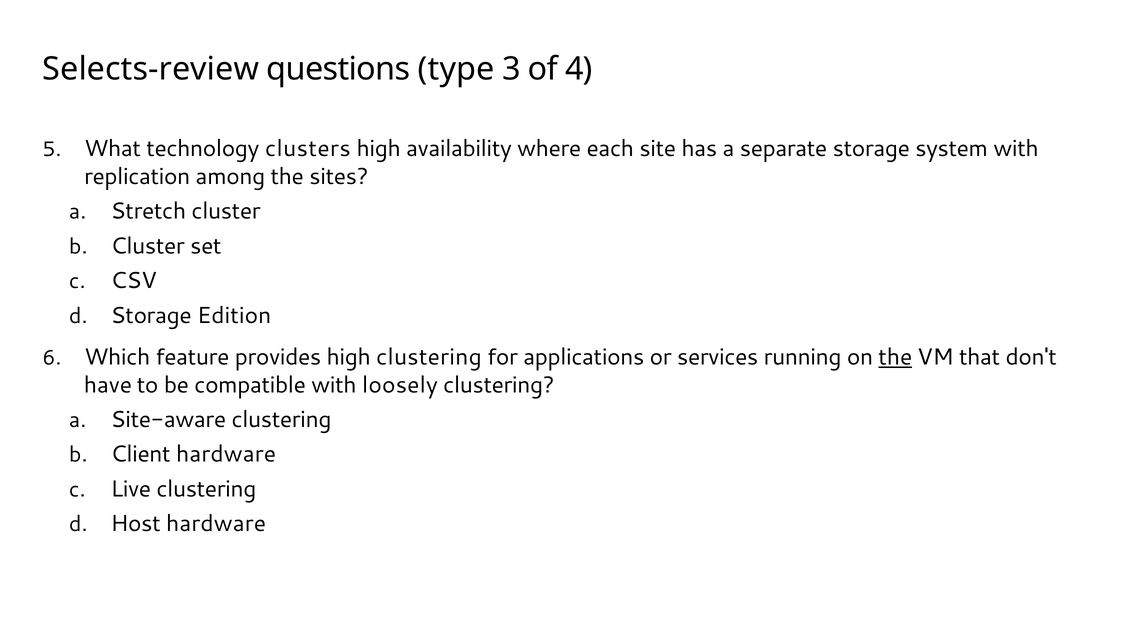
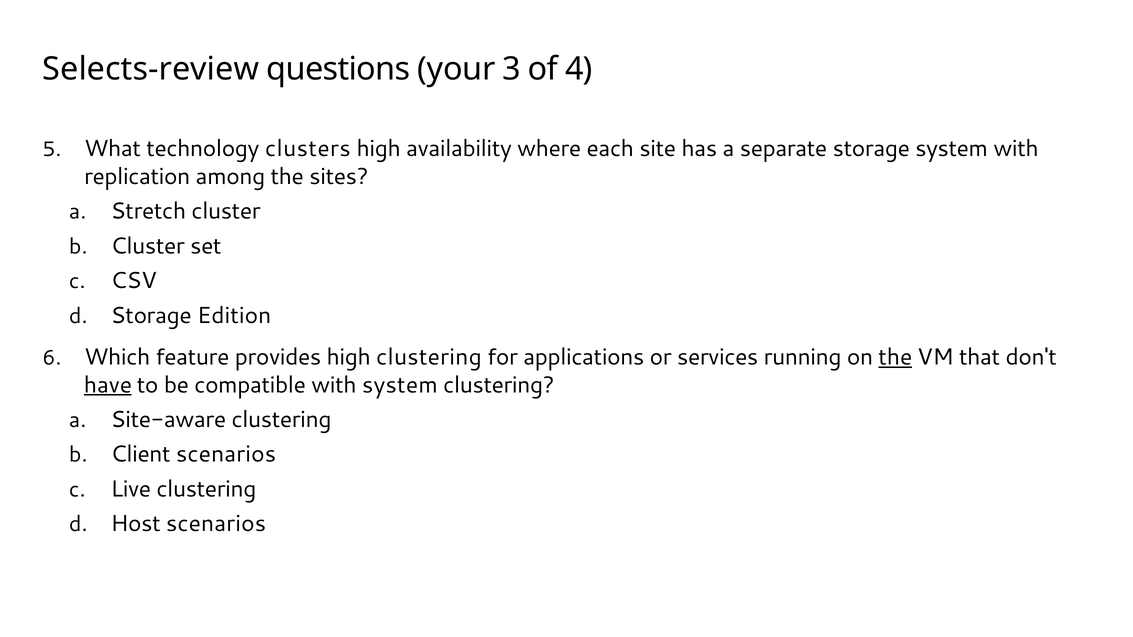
type: type -> your
have underline: none -> present
with loosely: loosely -> system
Client hardware: hardware -> scenarios
Host hardware: hardware -> scenarios
